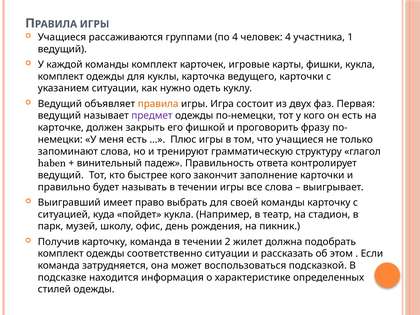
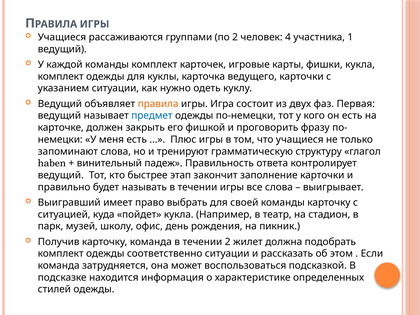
по 4: 4 -> 2
предмет colour: purple -> blue
быстрее кого: кого -> этап
